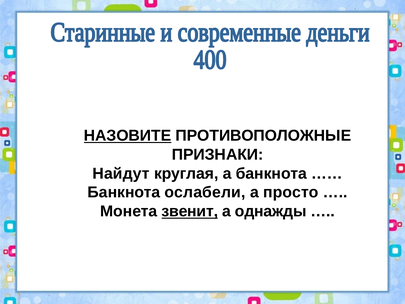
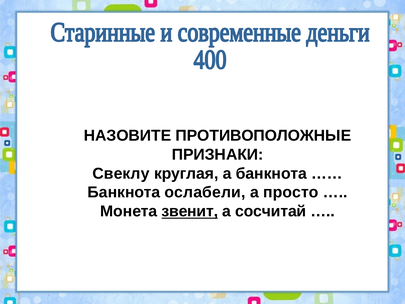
НАЗОВИТЕ underline: present -> none
Найдут: Найдут -> Свеклу
однажды: однажды -> сосчитай
